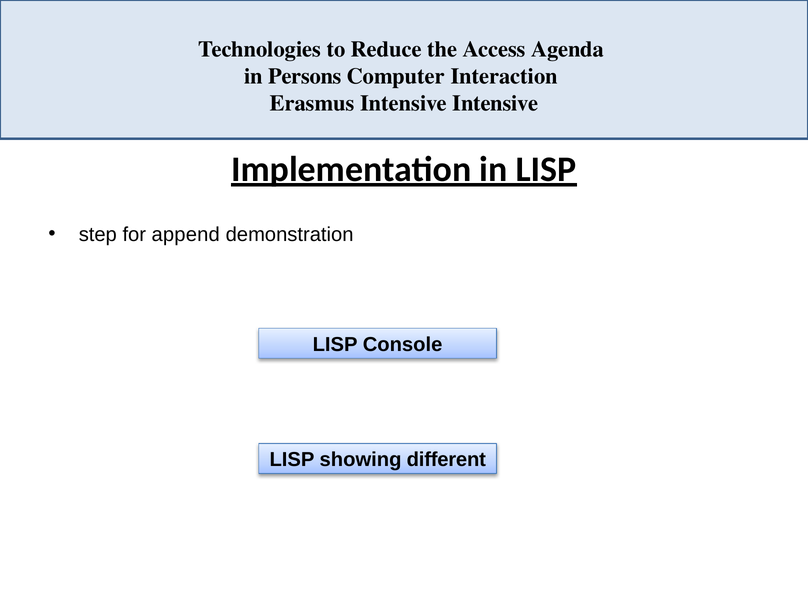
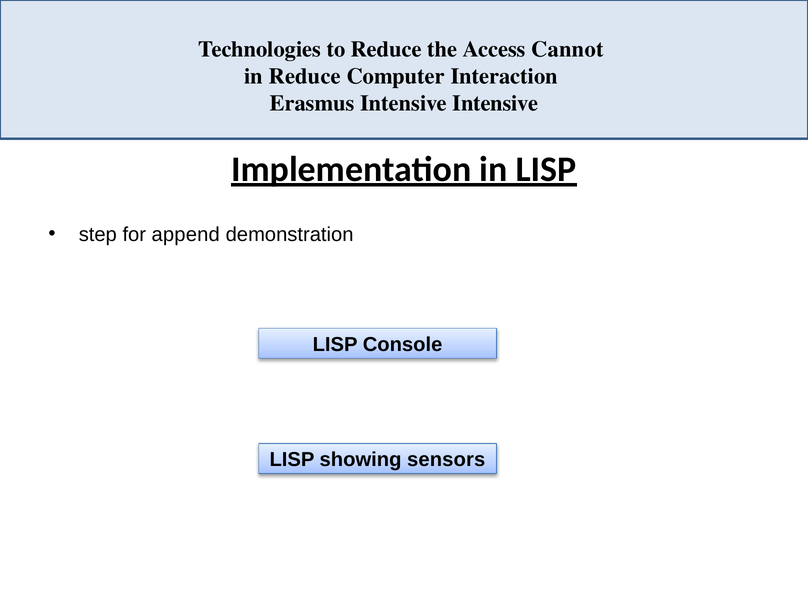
Agenda: Agenda -> Cannot
in Persons: Persons -> Reduce
different: different -> sensors
